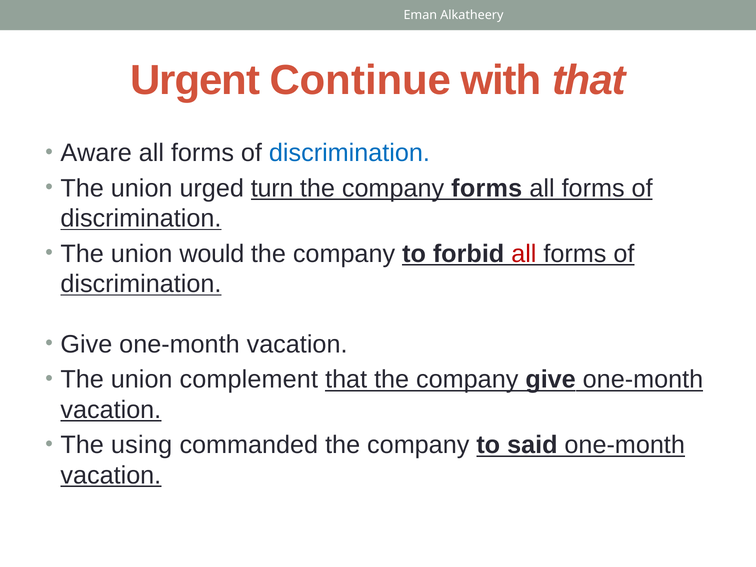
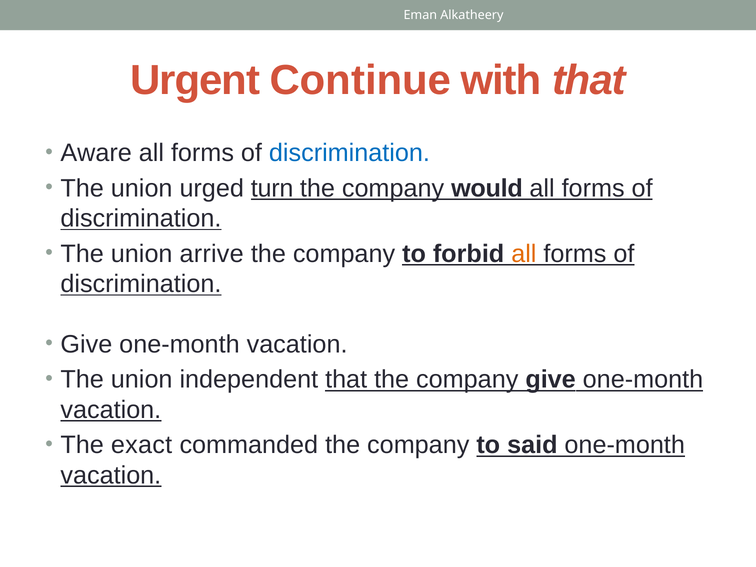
company forms: forms -> would
would: would -> arrive
all at (524, 254) colour: red -> orange
complement: complement -> independent
using: using -> exact
